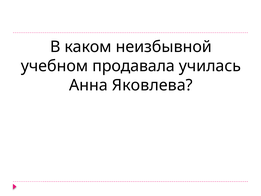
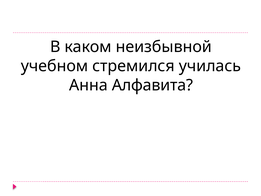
продавала: продавала -> стремился
Яковлева: Яковлева -> Алфавита
